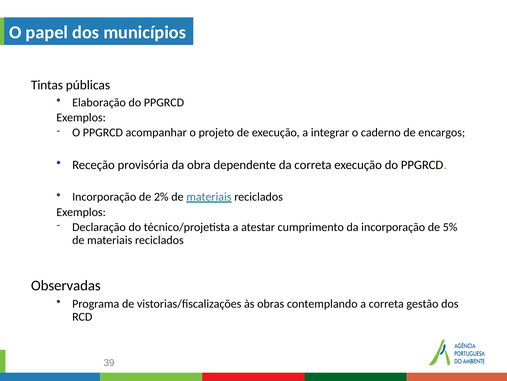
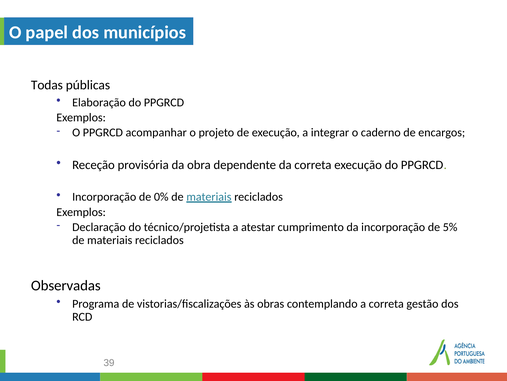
Tintas: Tintas -> Todas
2%: 2% -> 0%
